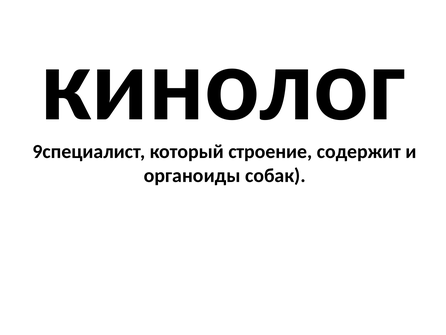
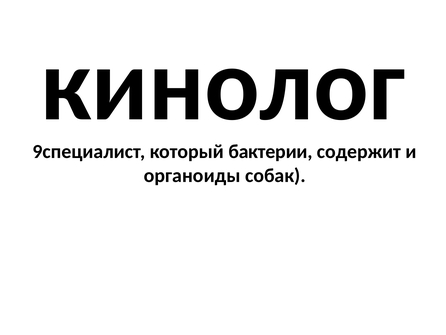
строение: строение -> бактерии
